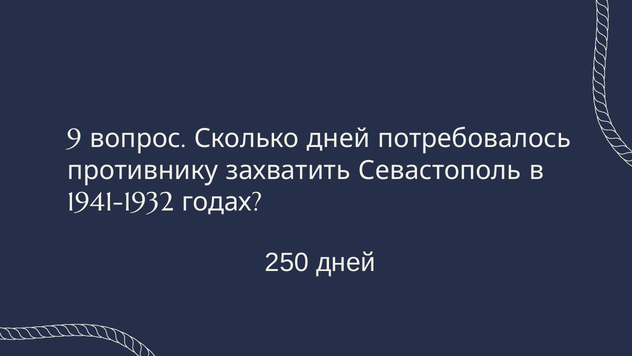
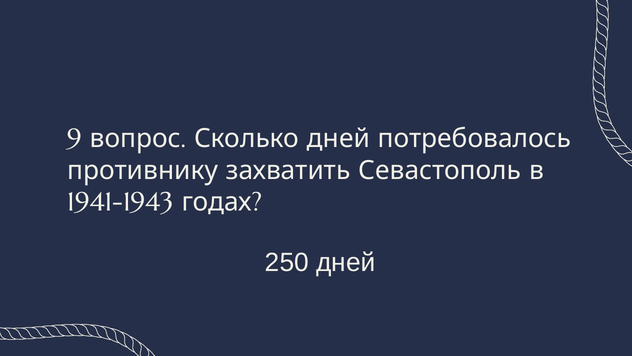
1941-1932: 1941-1932 -> 1941-1943
